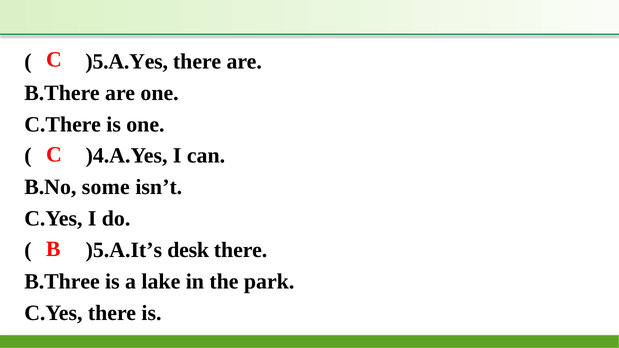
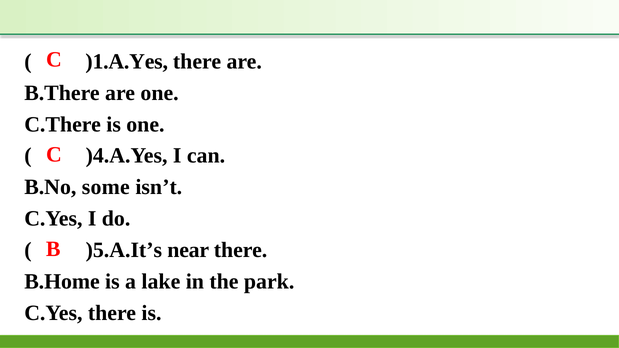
)5.A.Yes: )5.A.Yes -> )1.A.Yes
desk: desk -> near
B.Three: B.Three -> B.Home
